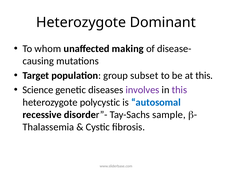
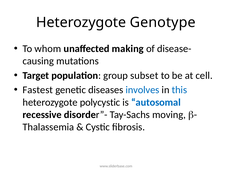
Dominant: Dominant -> Genotype
at this: this -> cell
Science: Science -> Fastest
involves colour: purple -> blue
this at (179, 90) colour: purple -> blue
sample: sample -> moving
